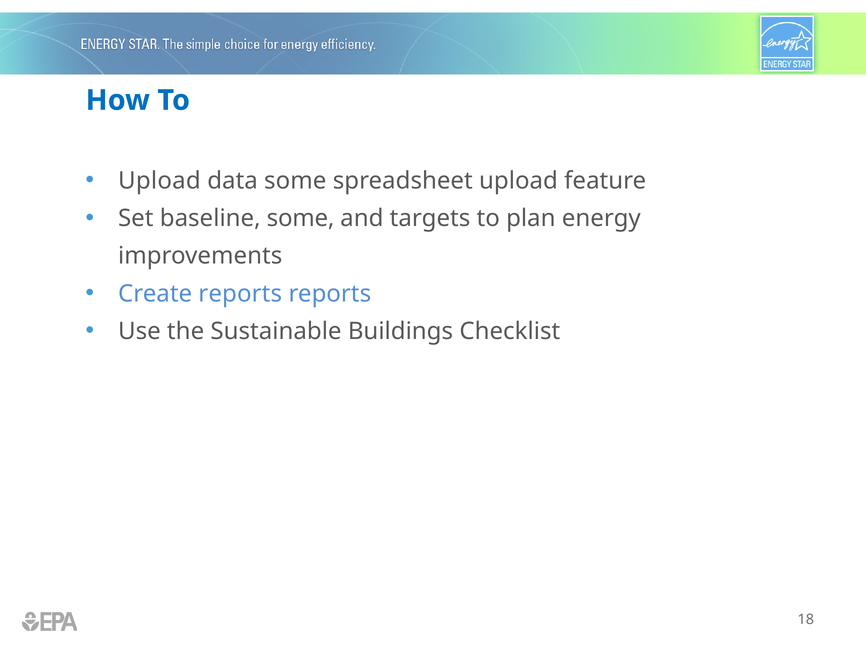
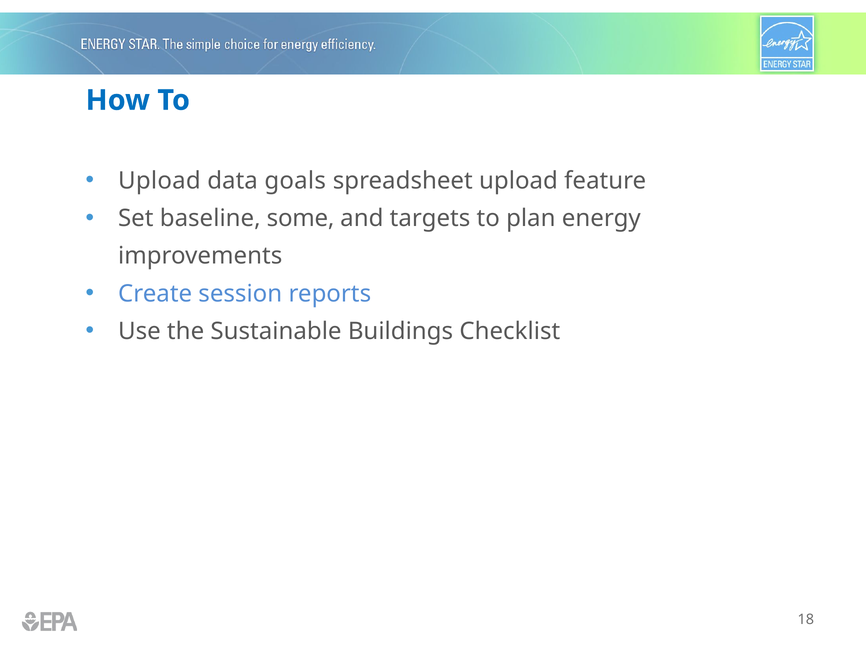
data some: some -> goals
Create reports: reports -> session
